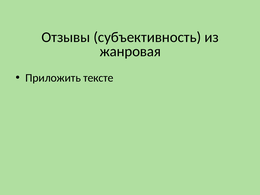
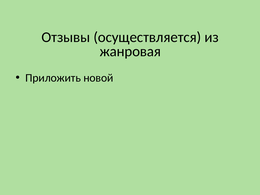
субъективность: субъективность -> осуществляется
тексте: тексте -> новой
